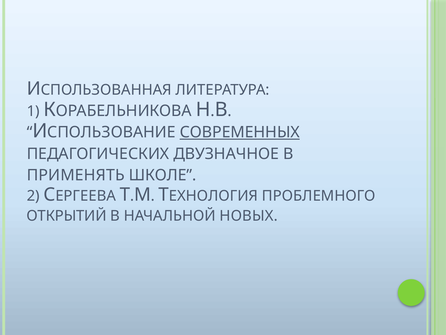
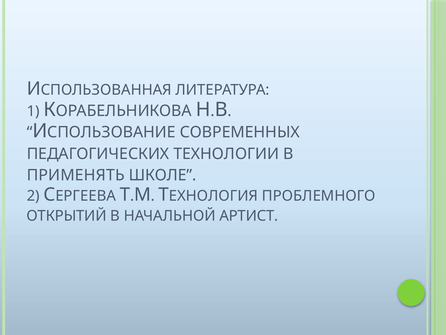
СОВРЕМЕННЫХ underline: present -> none
ДВУЗНАЧНОЕ: ДВУЗНАЧНОЕ -> ТЕХНОЛОГИИ
НОВЫХ: НОВЫХ -> АРТИСТ
